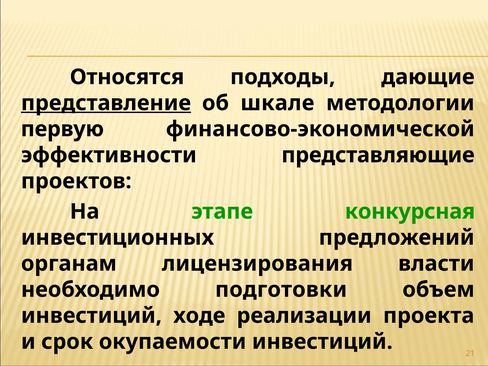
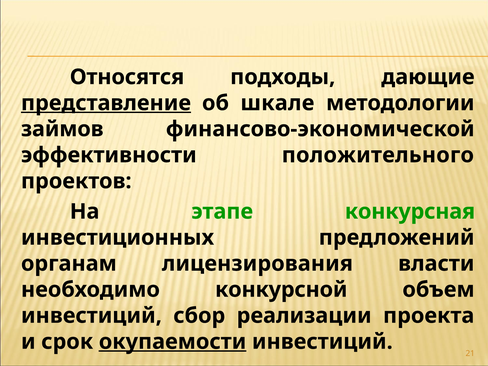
первую: первую -> займов
представляющие: представляющие -> положительного
подготовки: подготовки -> конкурсной
ходе: ходе -> сбор
окупаемости underline: none -> present
